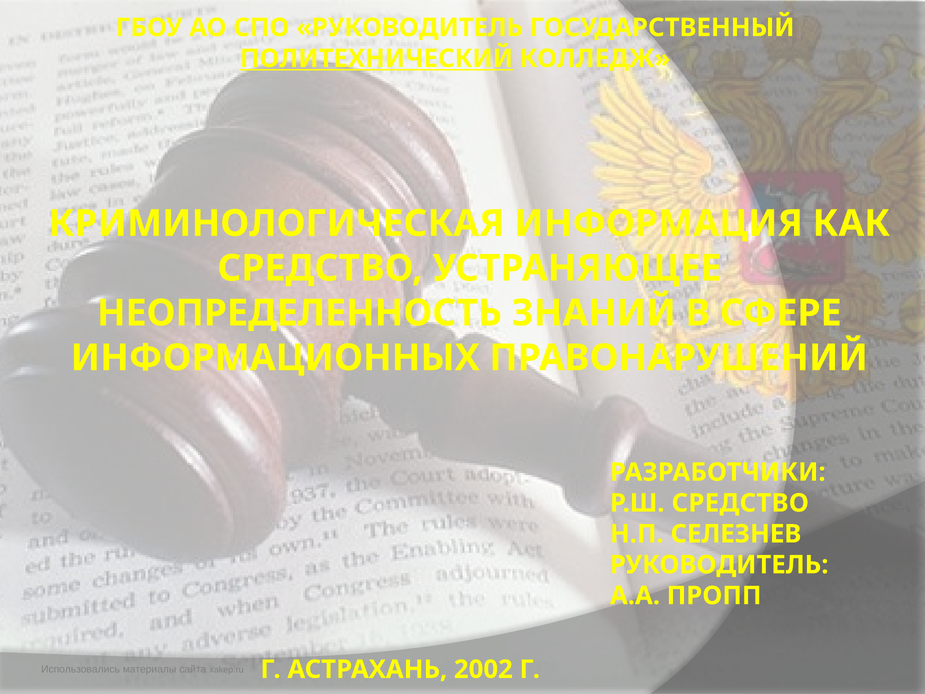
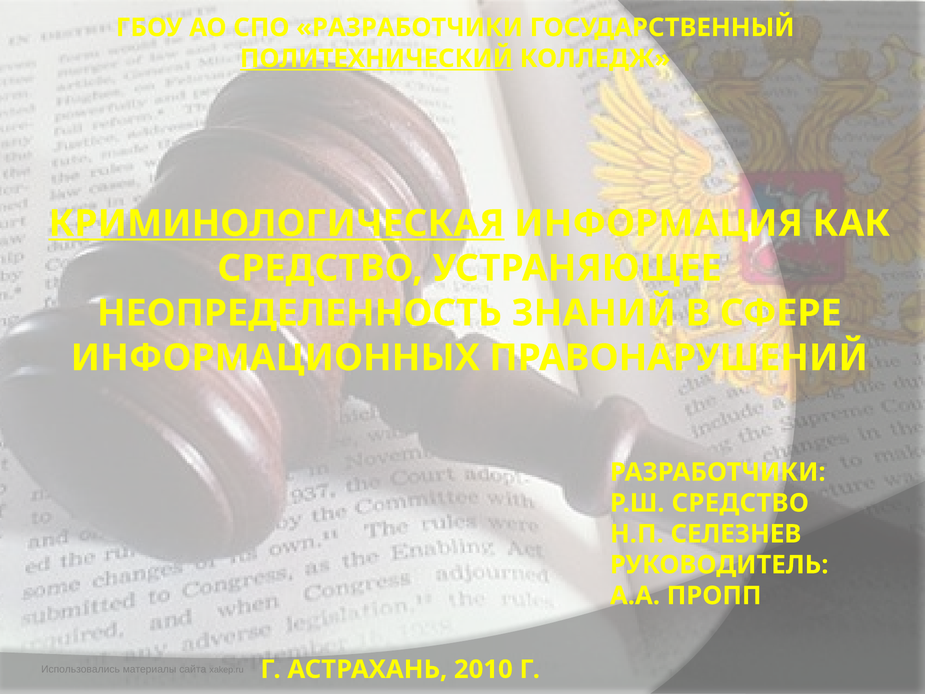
СПО РУКОВОДИТЕЛЬ: РУКОВОДИТЕЛЬ -> РАЗРАБОТЧИКИ
КРИМИНОЛОГИЧЕСКАЯ underline: none -> present
2002: 2002 -> 2010
